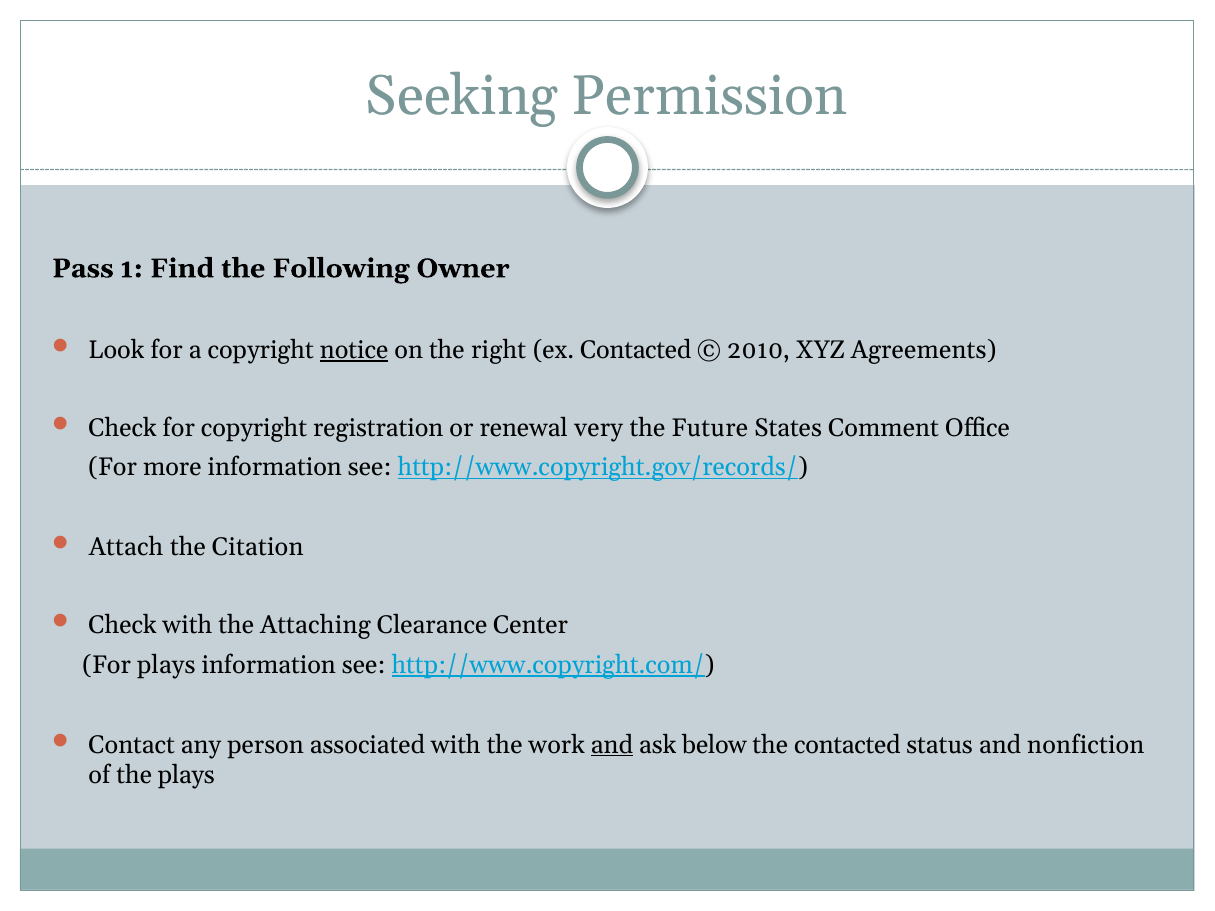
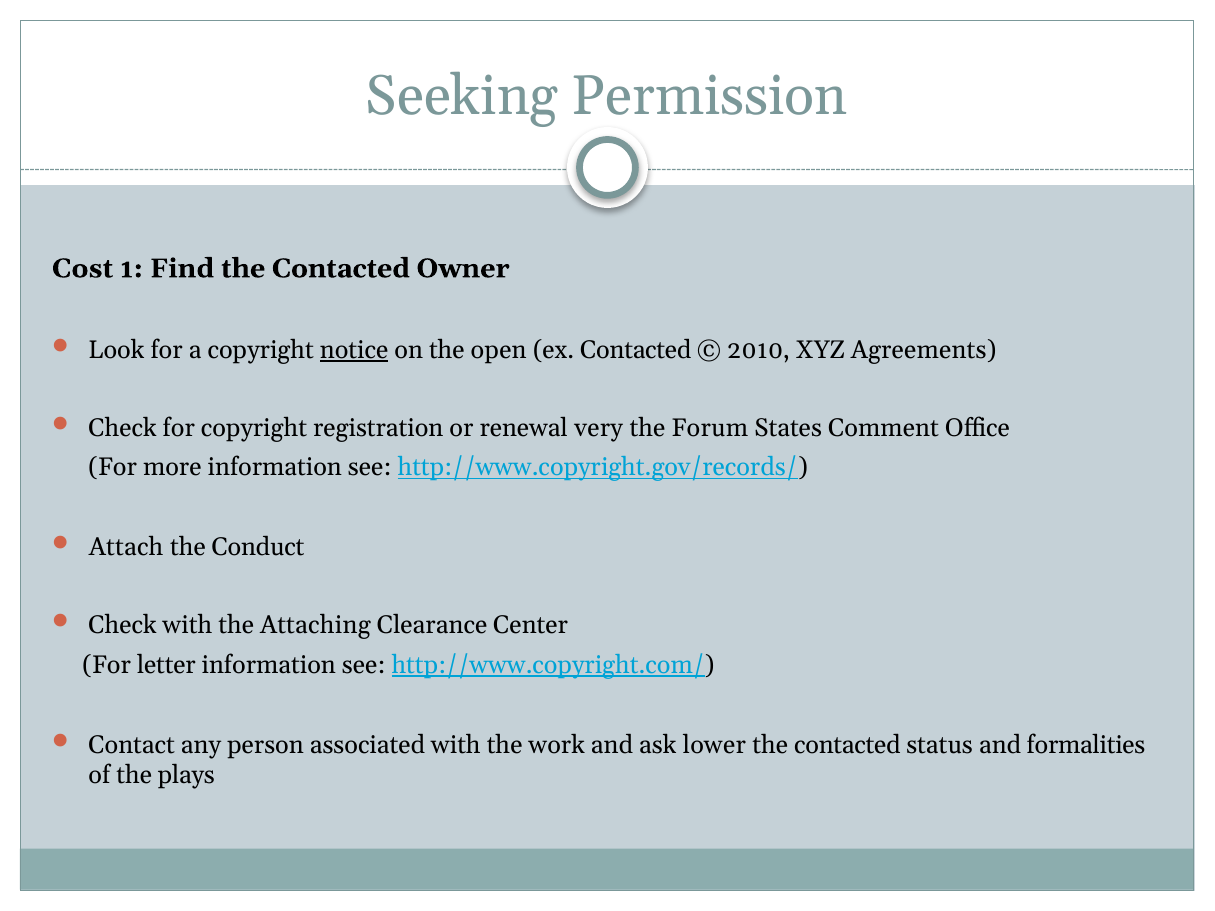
Pass: Pass -> Cost
Find the Following: Following -> Contacted
right: right -> open
Future: Future -> Forum
Citation: Citation -> Conduct
For plays: plays -> letter
and at (612, 745) underline: present -> none
below: below -> lower
nonfiction: nonfiction -> formalities
